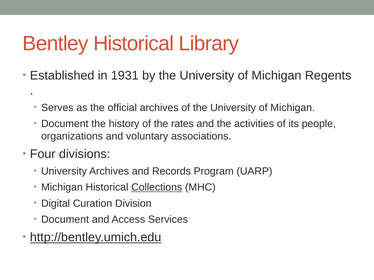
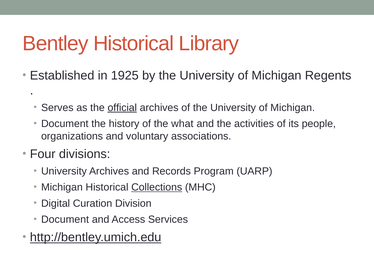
1931: 1931 -> 1925
official underline: none -> present
rates: rates -> what
